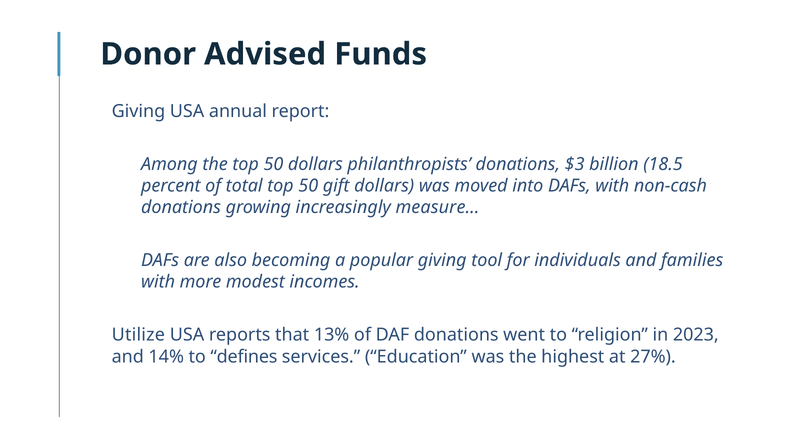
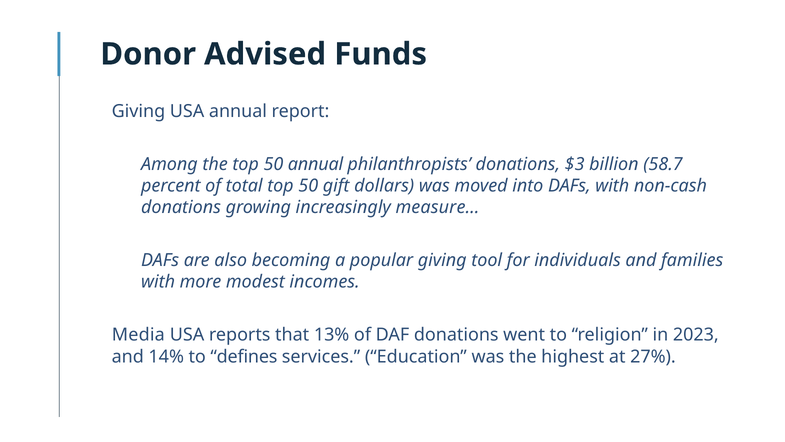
50 dollars: dollars -> annual
18.5: 18.5 -> 58.7
Utilize: Utilize -> Media
